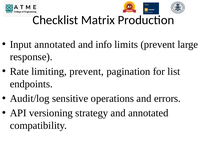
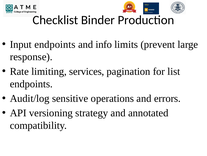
Matrix: Matrix -> Binder
Input annotated: annotated -> endpoints
limiting prevent: prevent -> services
